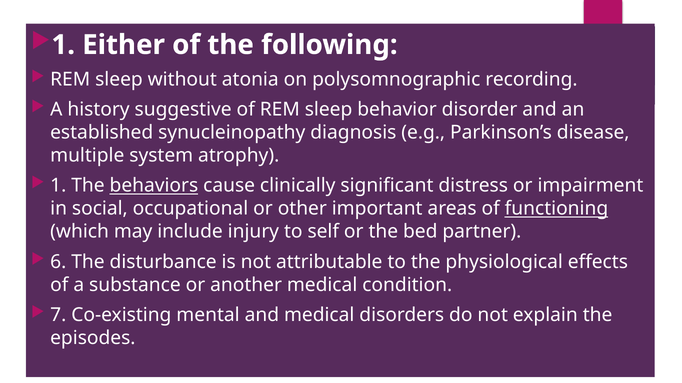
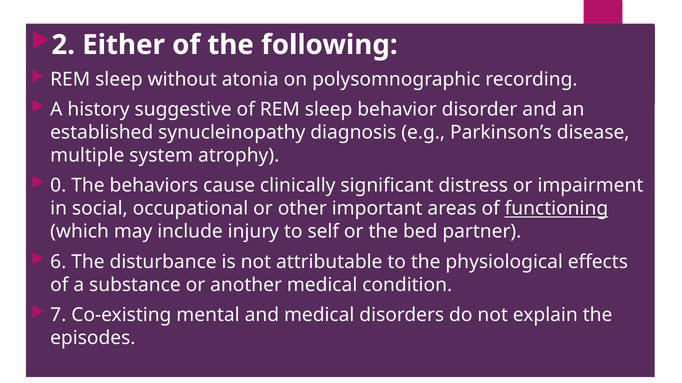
1 at (63, 45): 1 -> 2
1 at (58, 186): 1 -> 0
behaviors underline: present -> none
